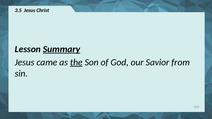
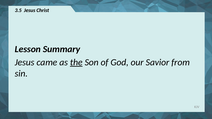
Summary underline: present -> none
